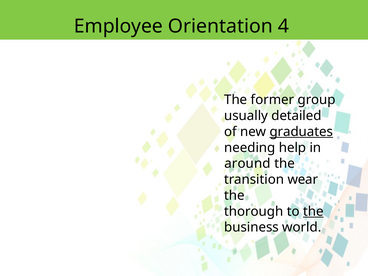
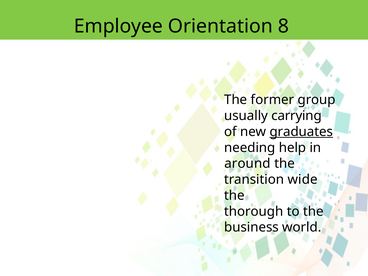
4: 4 -> 8
detailed: detailed -> carrying
wear: wear -> wide
the at (313, 211) underline: present -> none
